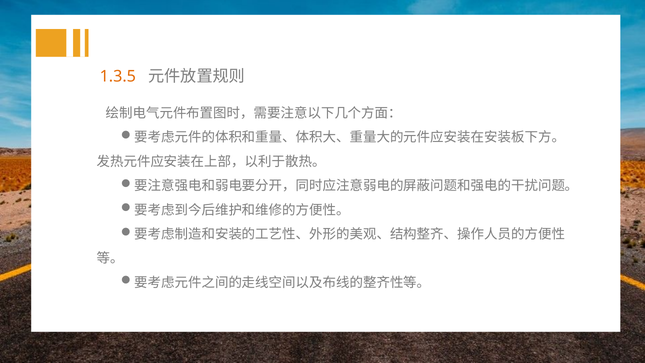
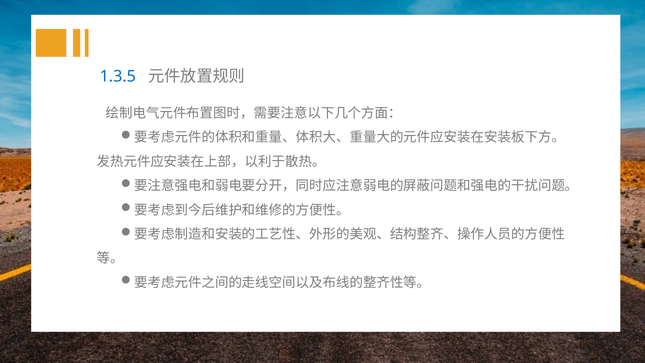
1.3.5 colour: orange -> blue
